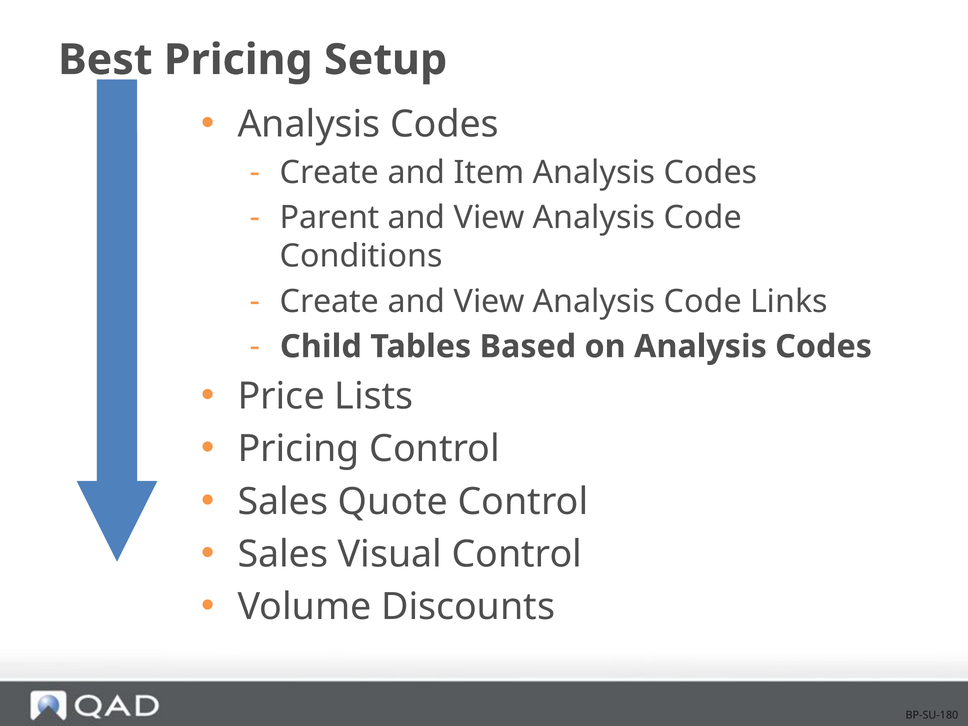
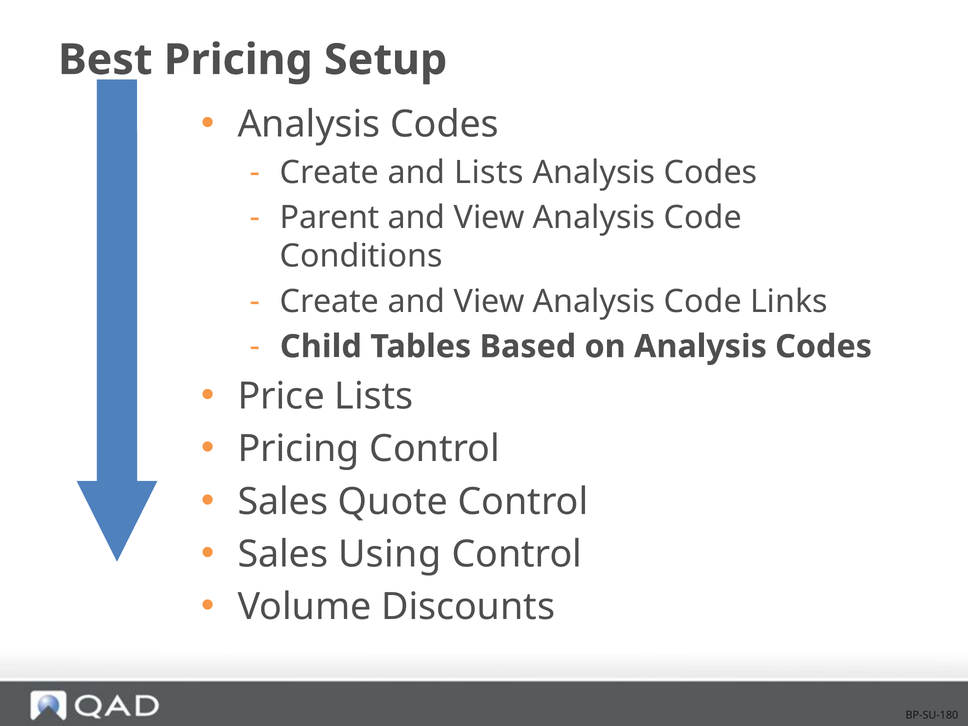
and Item: Item -> Lists
Visual: Visual -> Using
